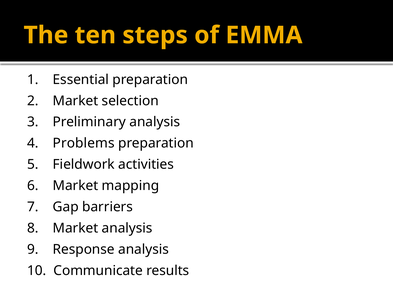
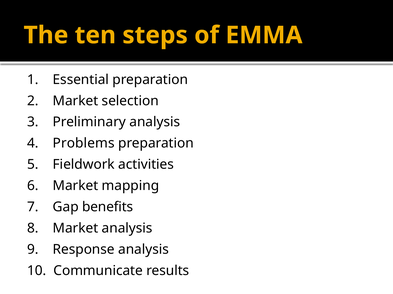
barriers: barriers -> benefits
